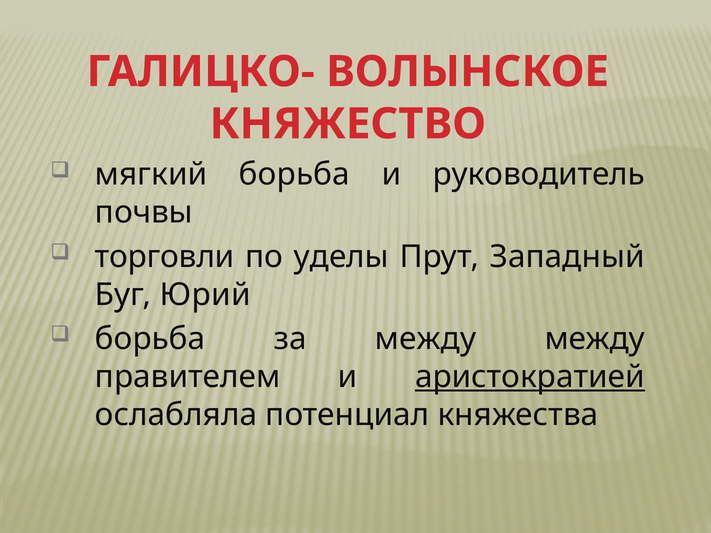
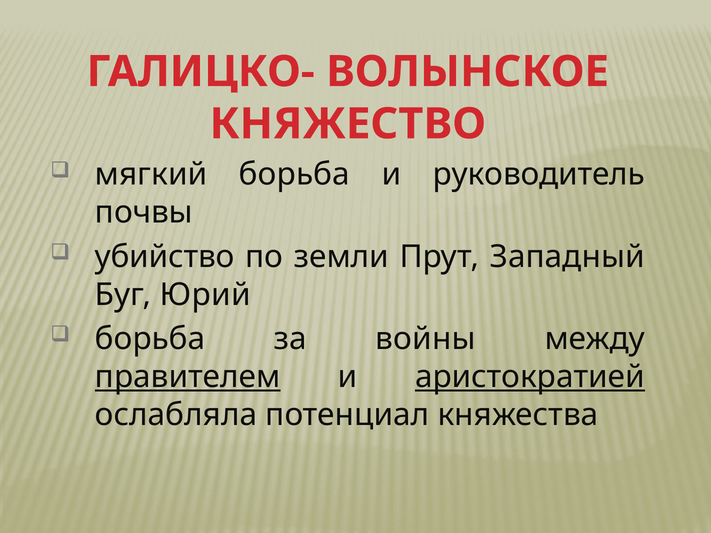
торговли: торговли -> убийство
уделы: уделы -> земли
за между: между -> войны
правителем underline: none -> present
